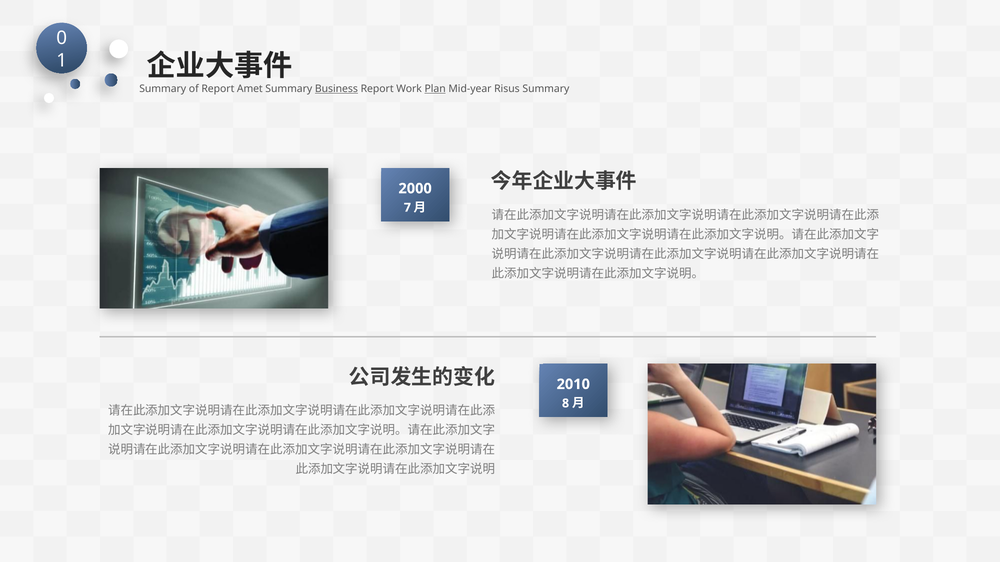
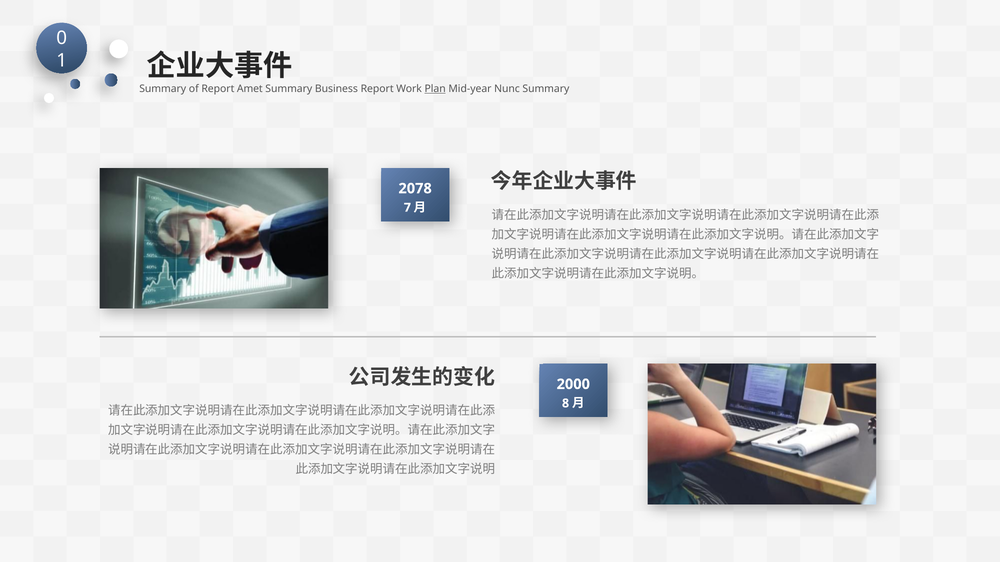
Business underline: present -> none
Risus: Risus -> Nunc
2000: 2000 -> 2078
2010: 2010 -> 2000
